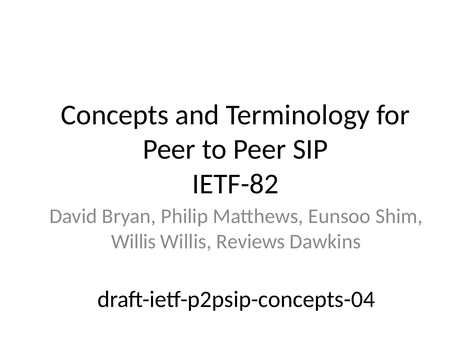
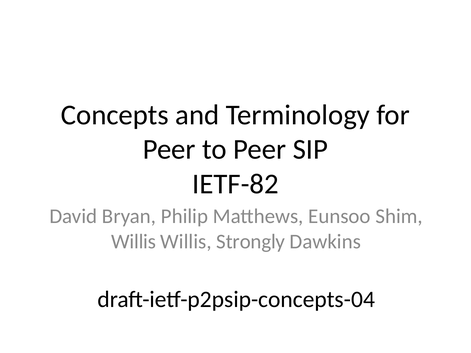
Reviews: Reviews -> Strongly
